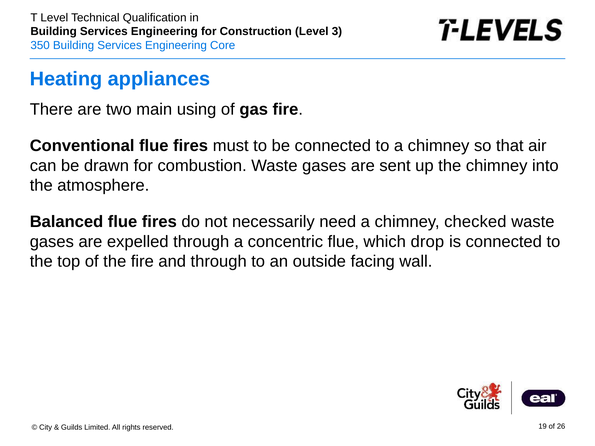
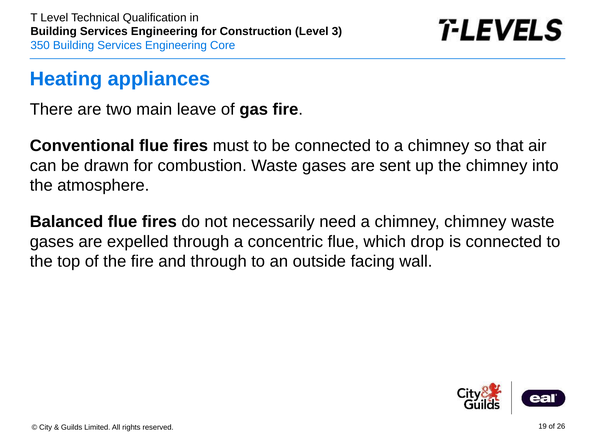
using: using -> leave
chimney checked: checked -> chimney
